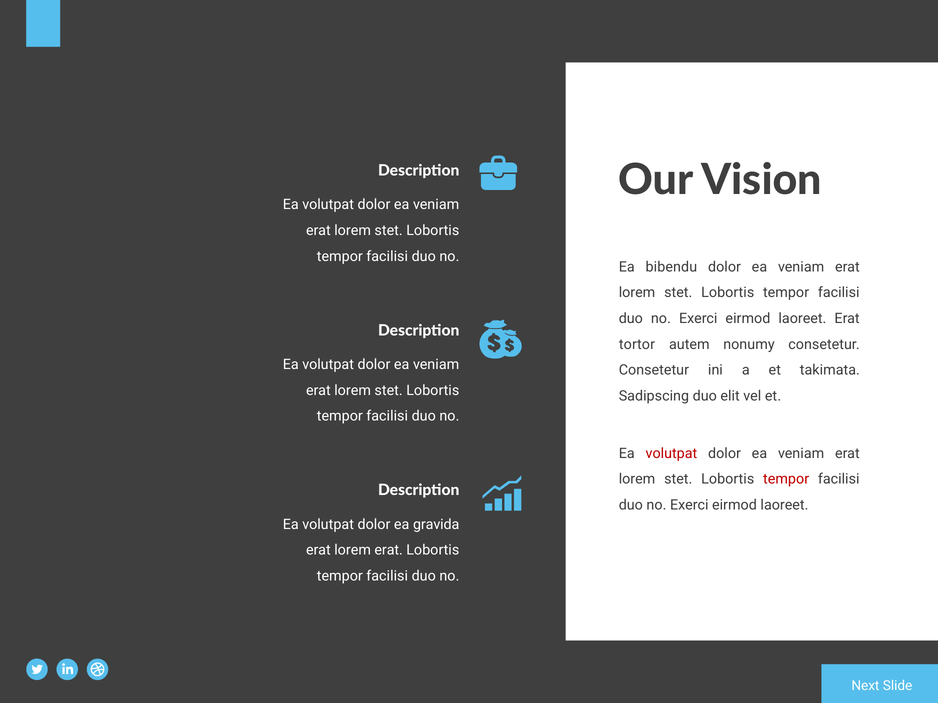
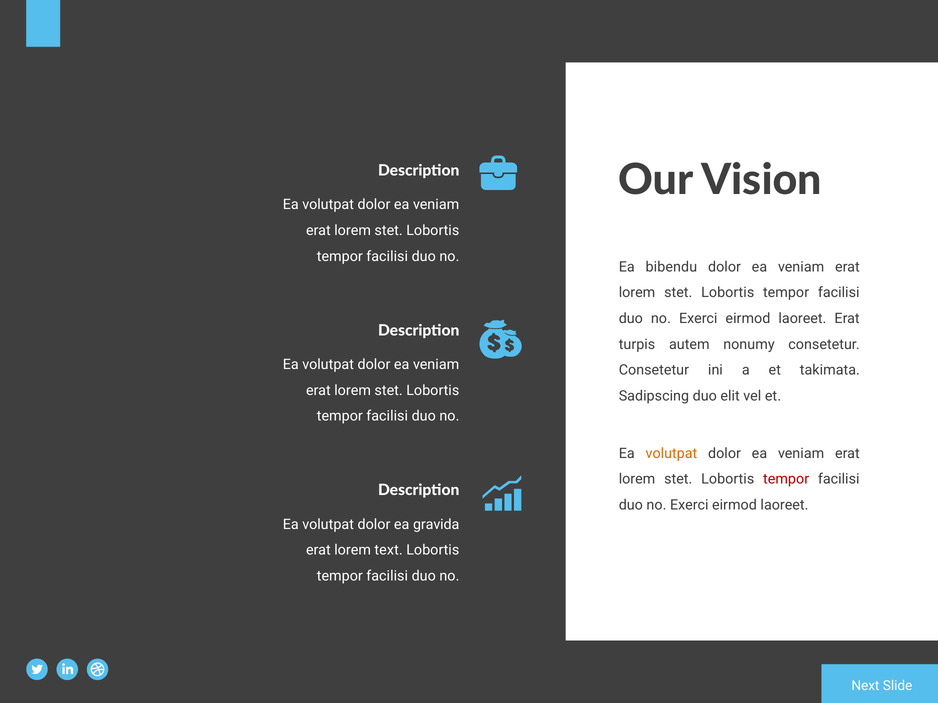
tortor: tortor -> turpis
volutpat at (671, 454) colour: red -> orange
lorem erat: erat -> text
